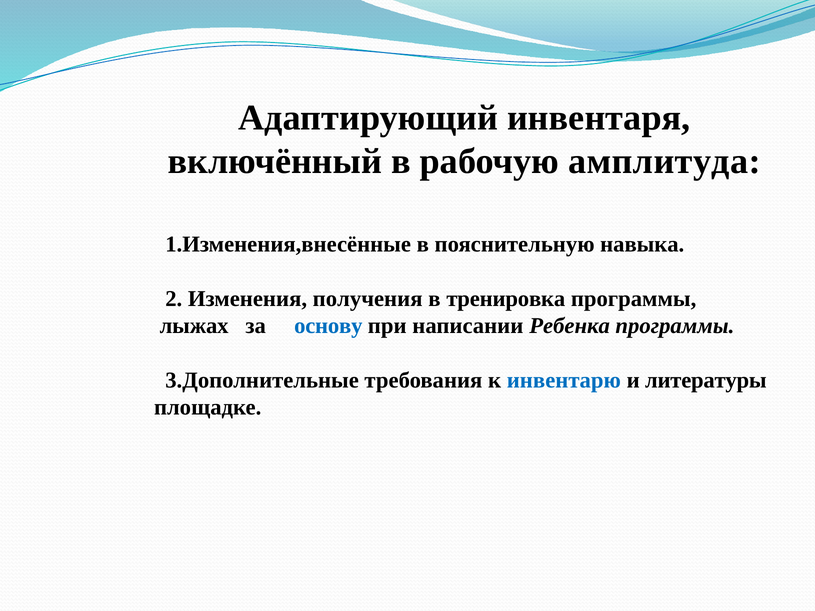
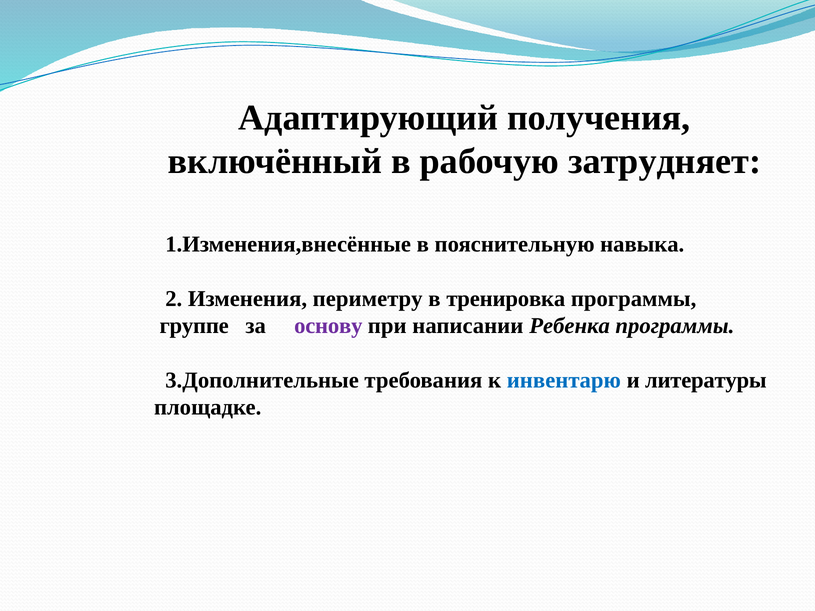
инвентаря: инвентаря -> получения
амплитуда: амплитуда -> затрудняет
получения: получения -> периметру
лыжах: лыжах -> группе
основу colour: blue -> purple
